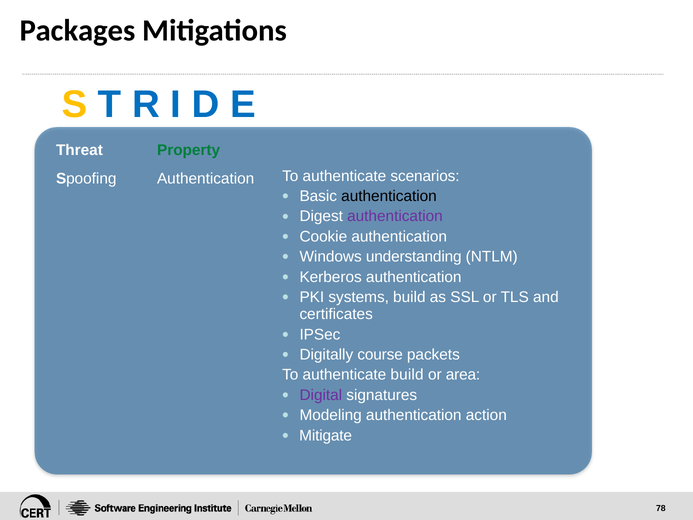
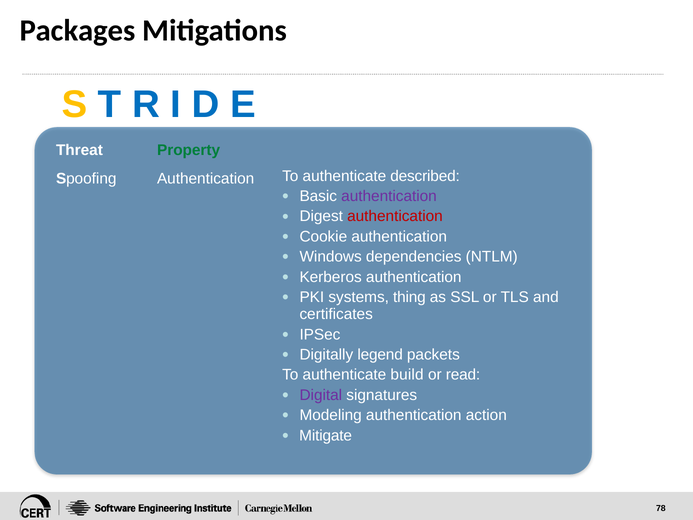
scenarios: scenarios -> described
authentication at (389, 196) colour: black -> purple
authentication at (395, 216) colour: purple -> red
understanding: understanding -> dependencies
systems build: build -> thing
course: course -> legend
area: area -> read
